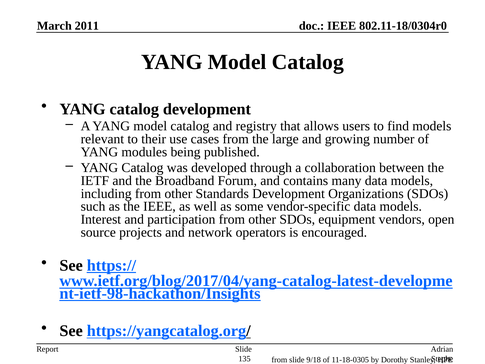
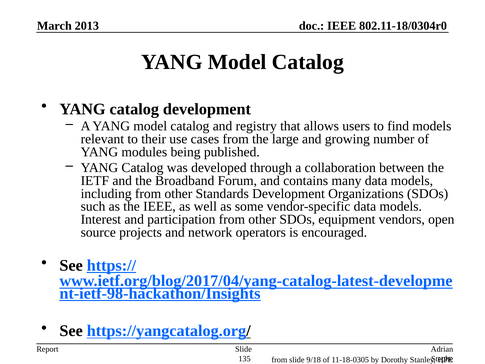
2011: 2011 -> 2013
